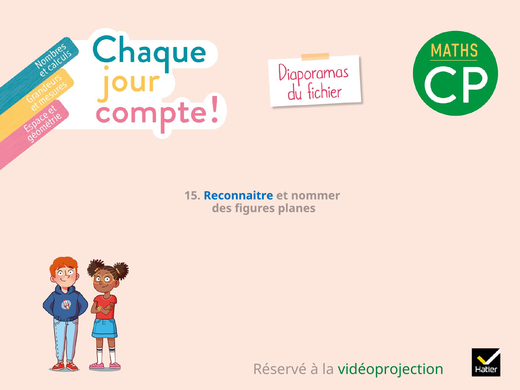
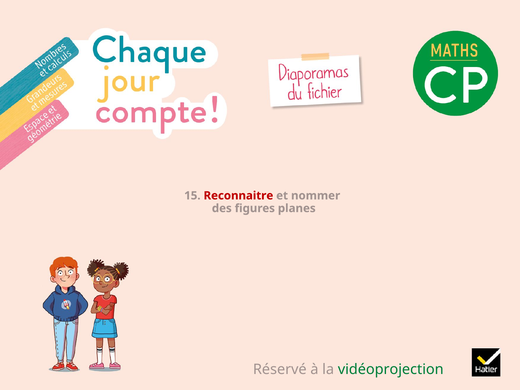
Reconnaitre colour: blue -> red
